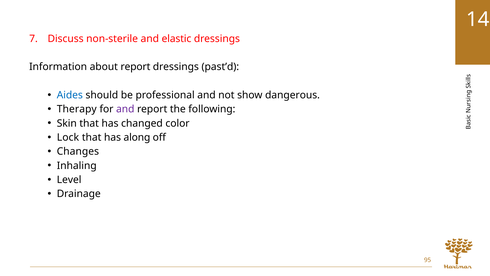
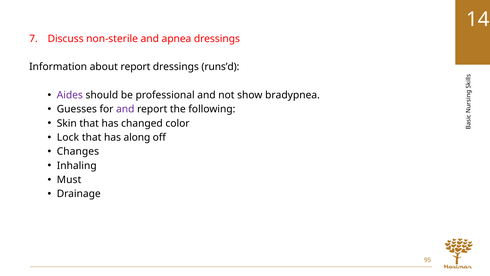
elastic: elastic -> apnea
past’d: past’d -> runs’d
Aides colour: blue -> purple
dangerous: dangerous -> bradypnea
Therapy: Therapy -> Guesses
Level: Level -> Must
